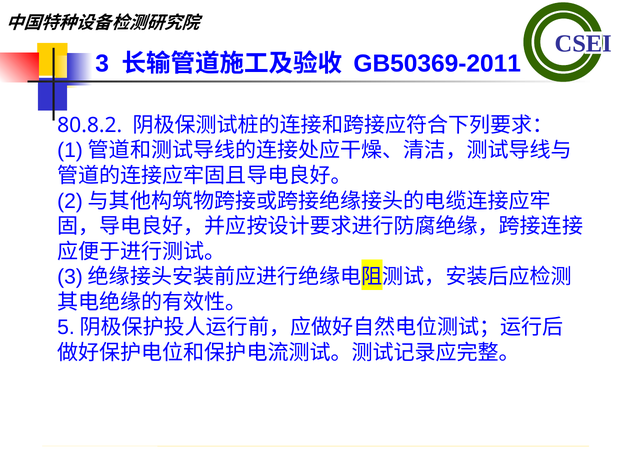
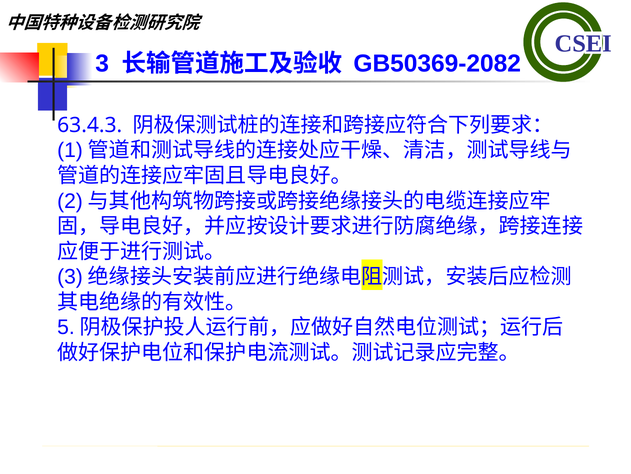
GB50369-2011: GB50369-2011 -> GB50369-2082
80.8.2: 80.8.2 -> 63.4.3
